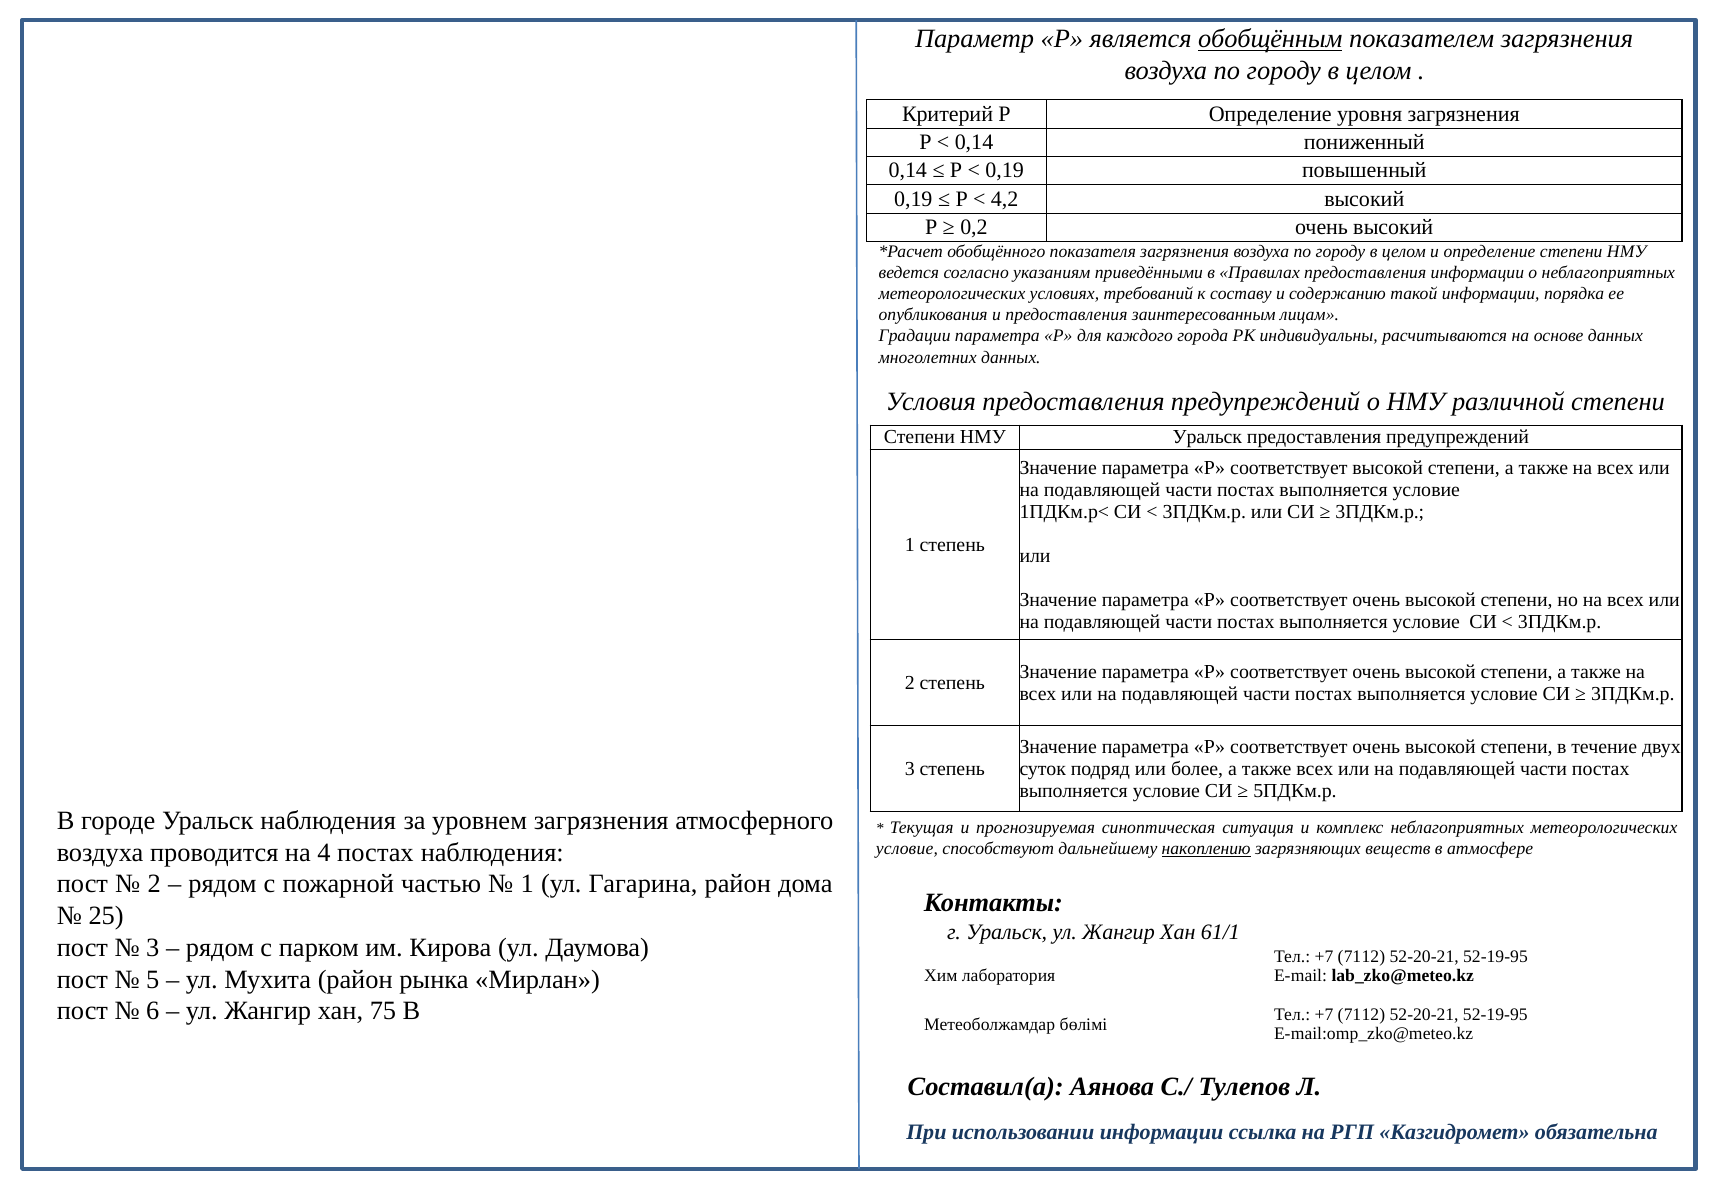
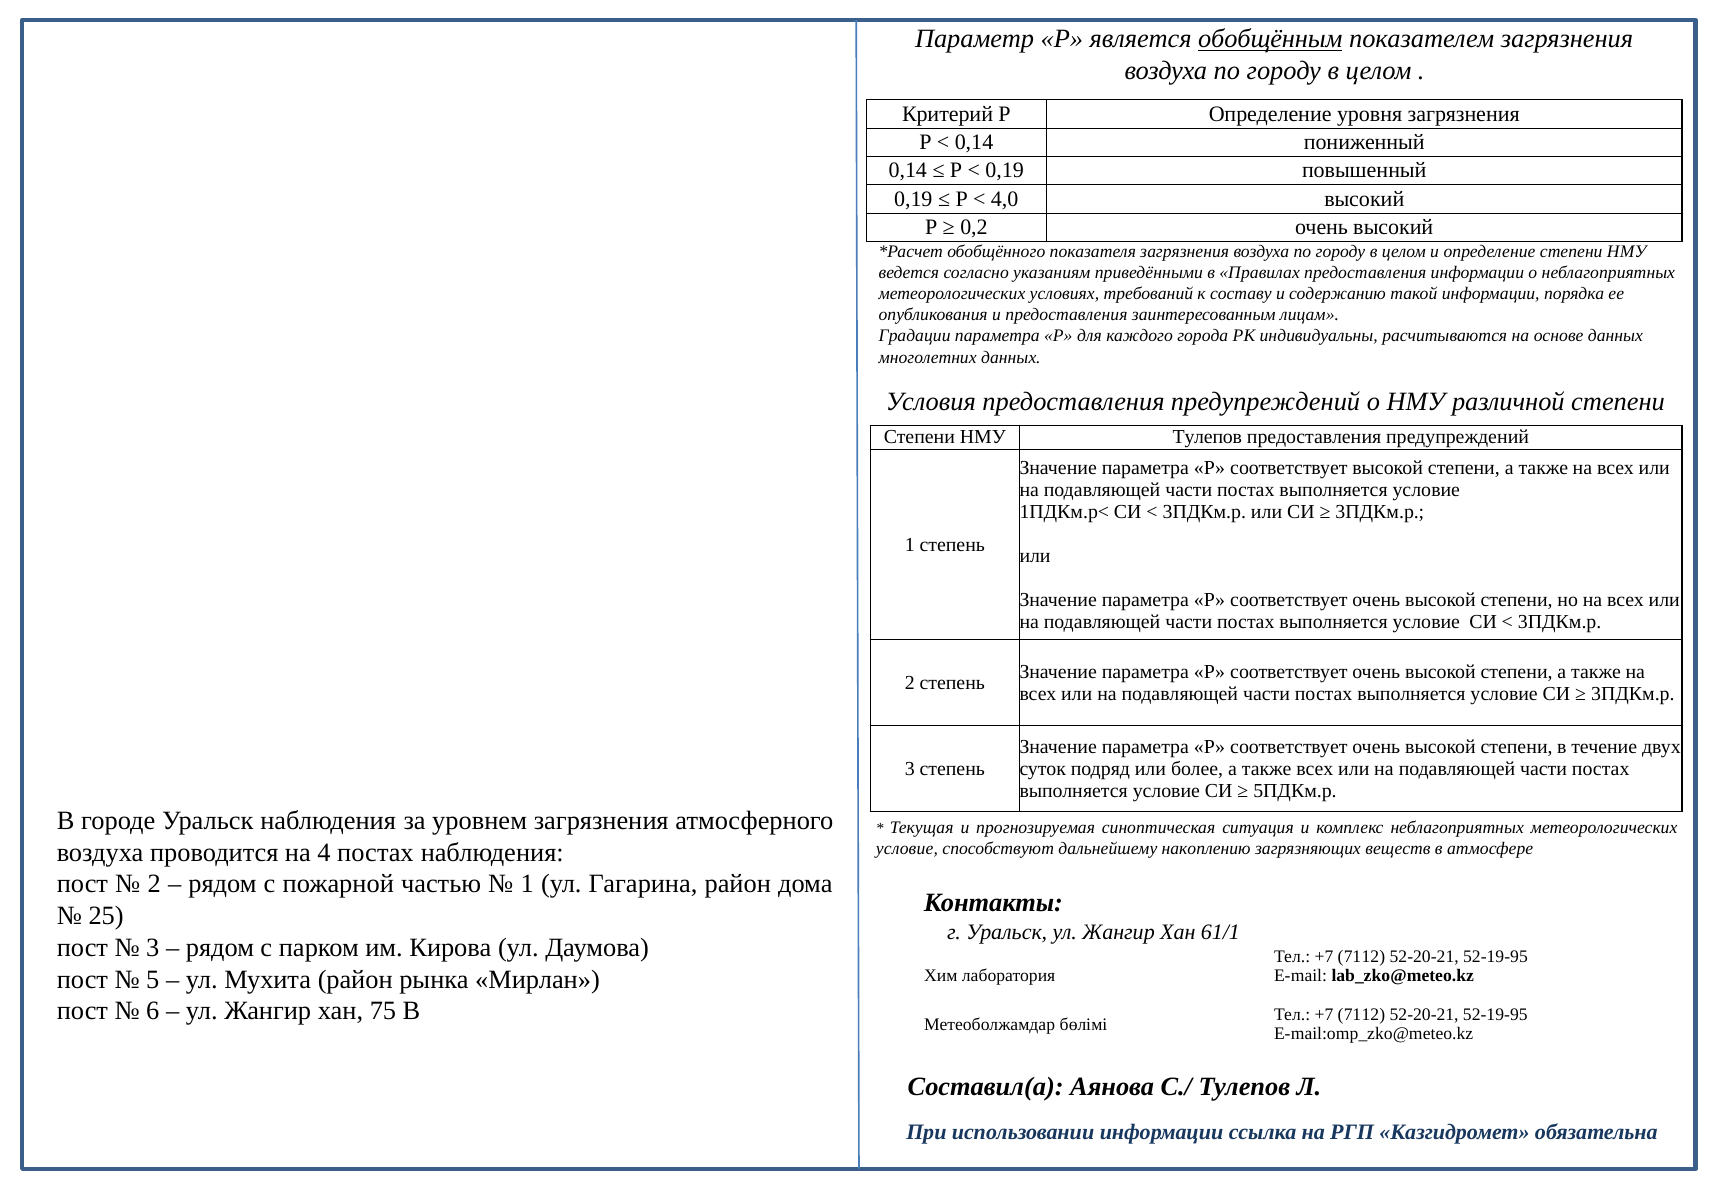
4,2: 4,2 -> 4,0
НМУ Уральск: Уральск -> Тулепов
накоплению underline: present -> none
